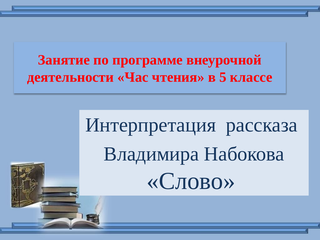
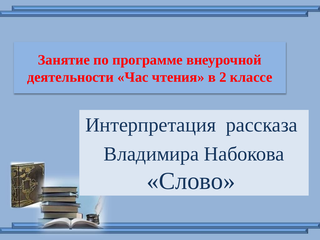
5: 5 -> 2
